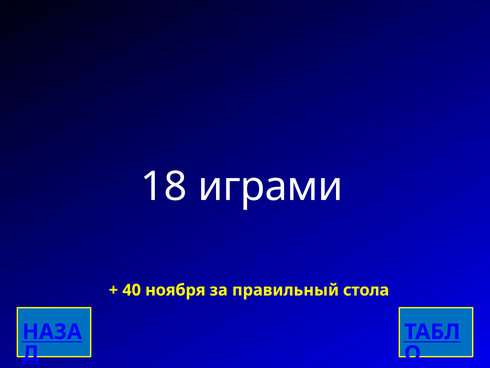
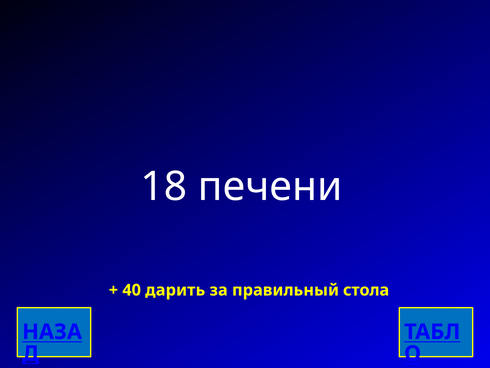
играми: играми -> печени
ноября: ноября -> дарить
